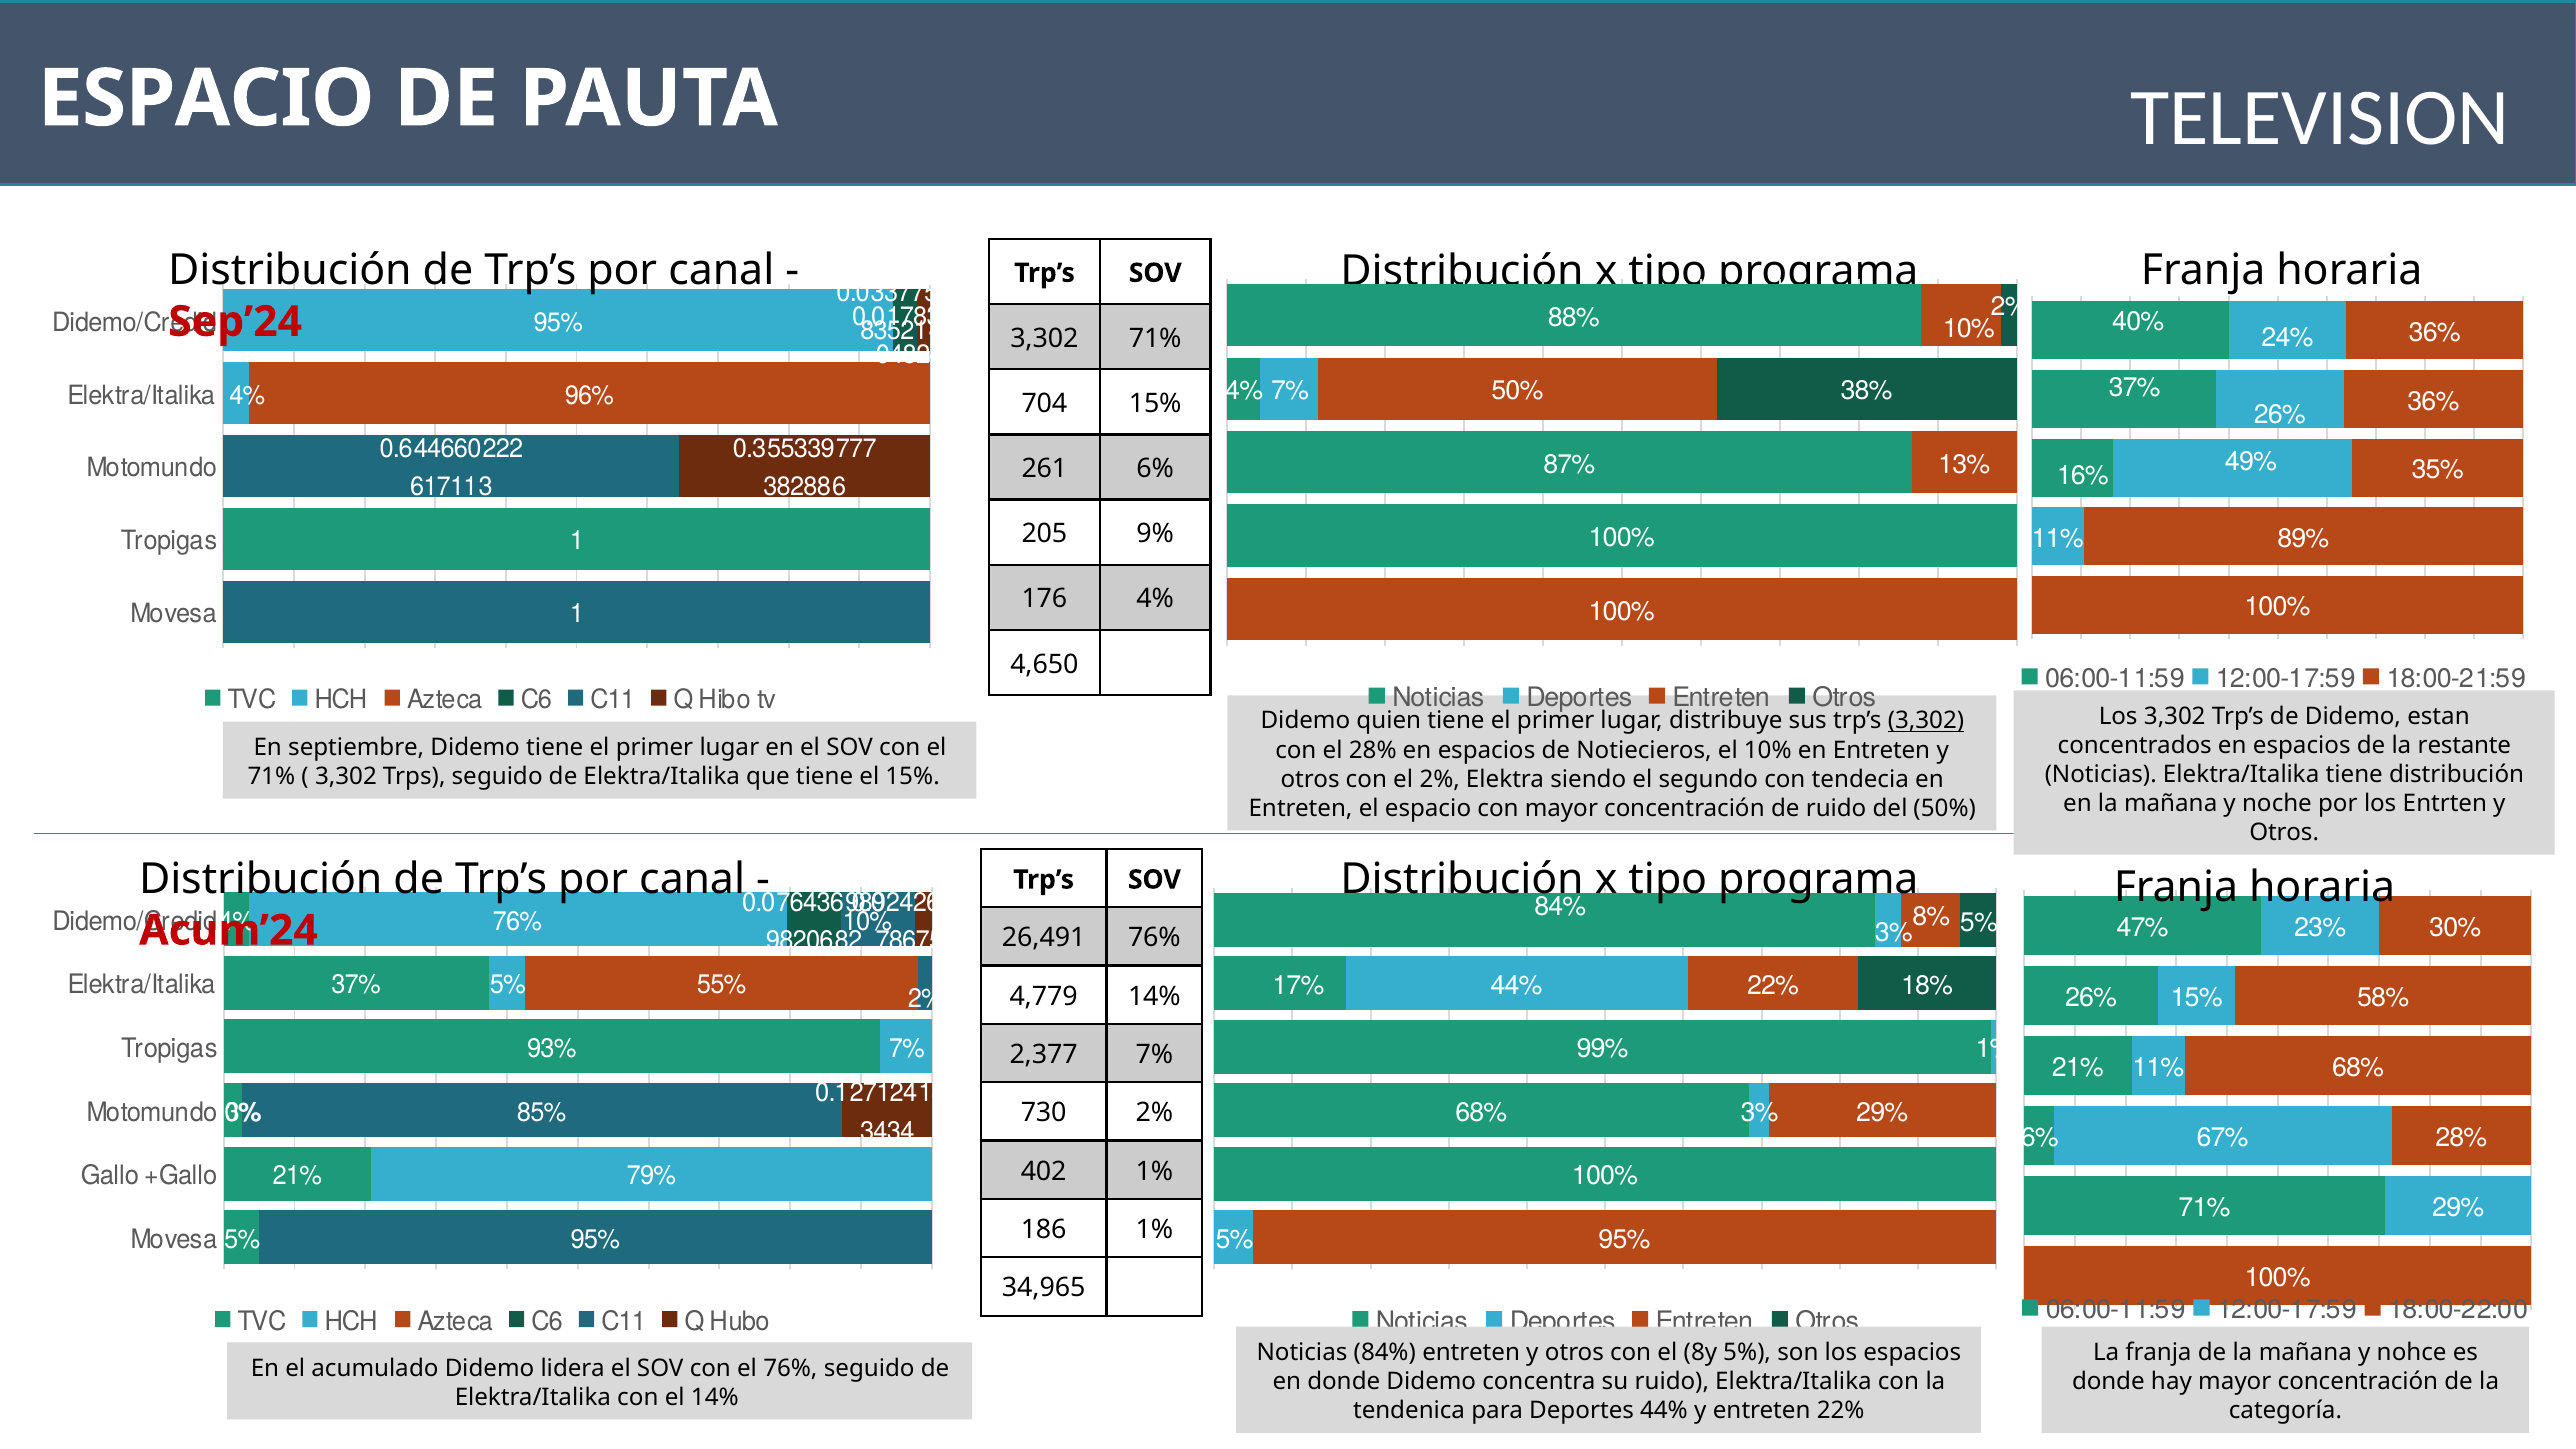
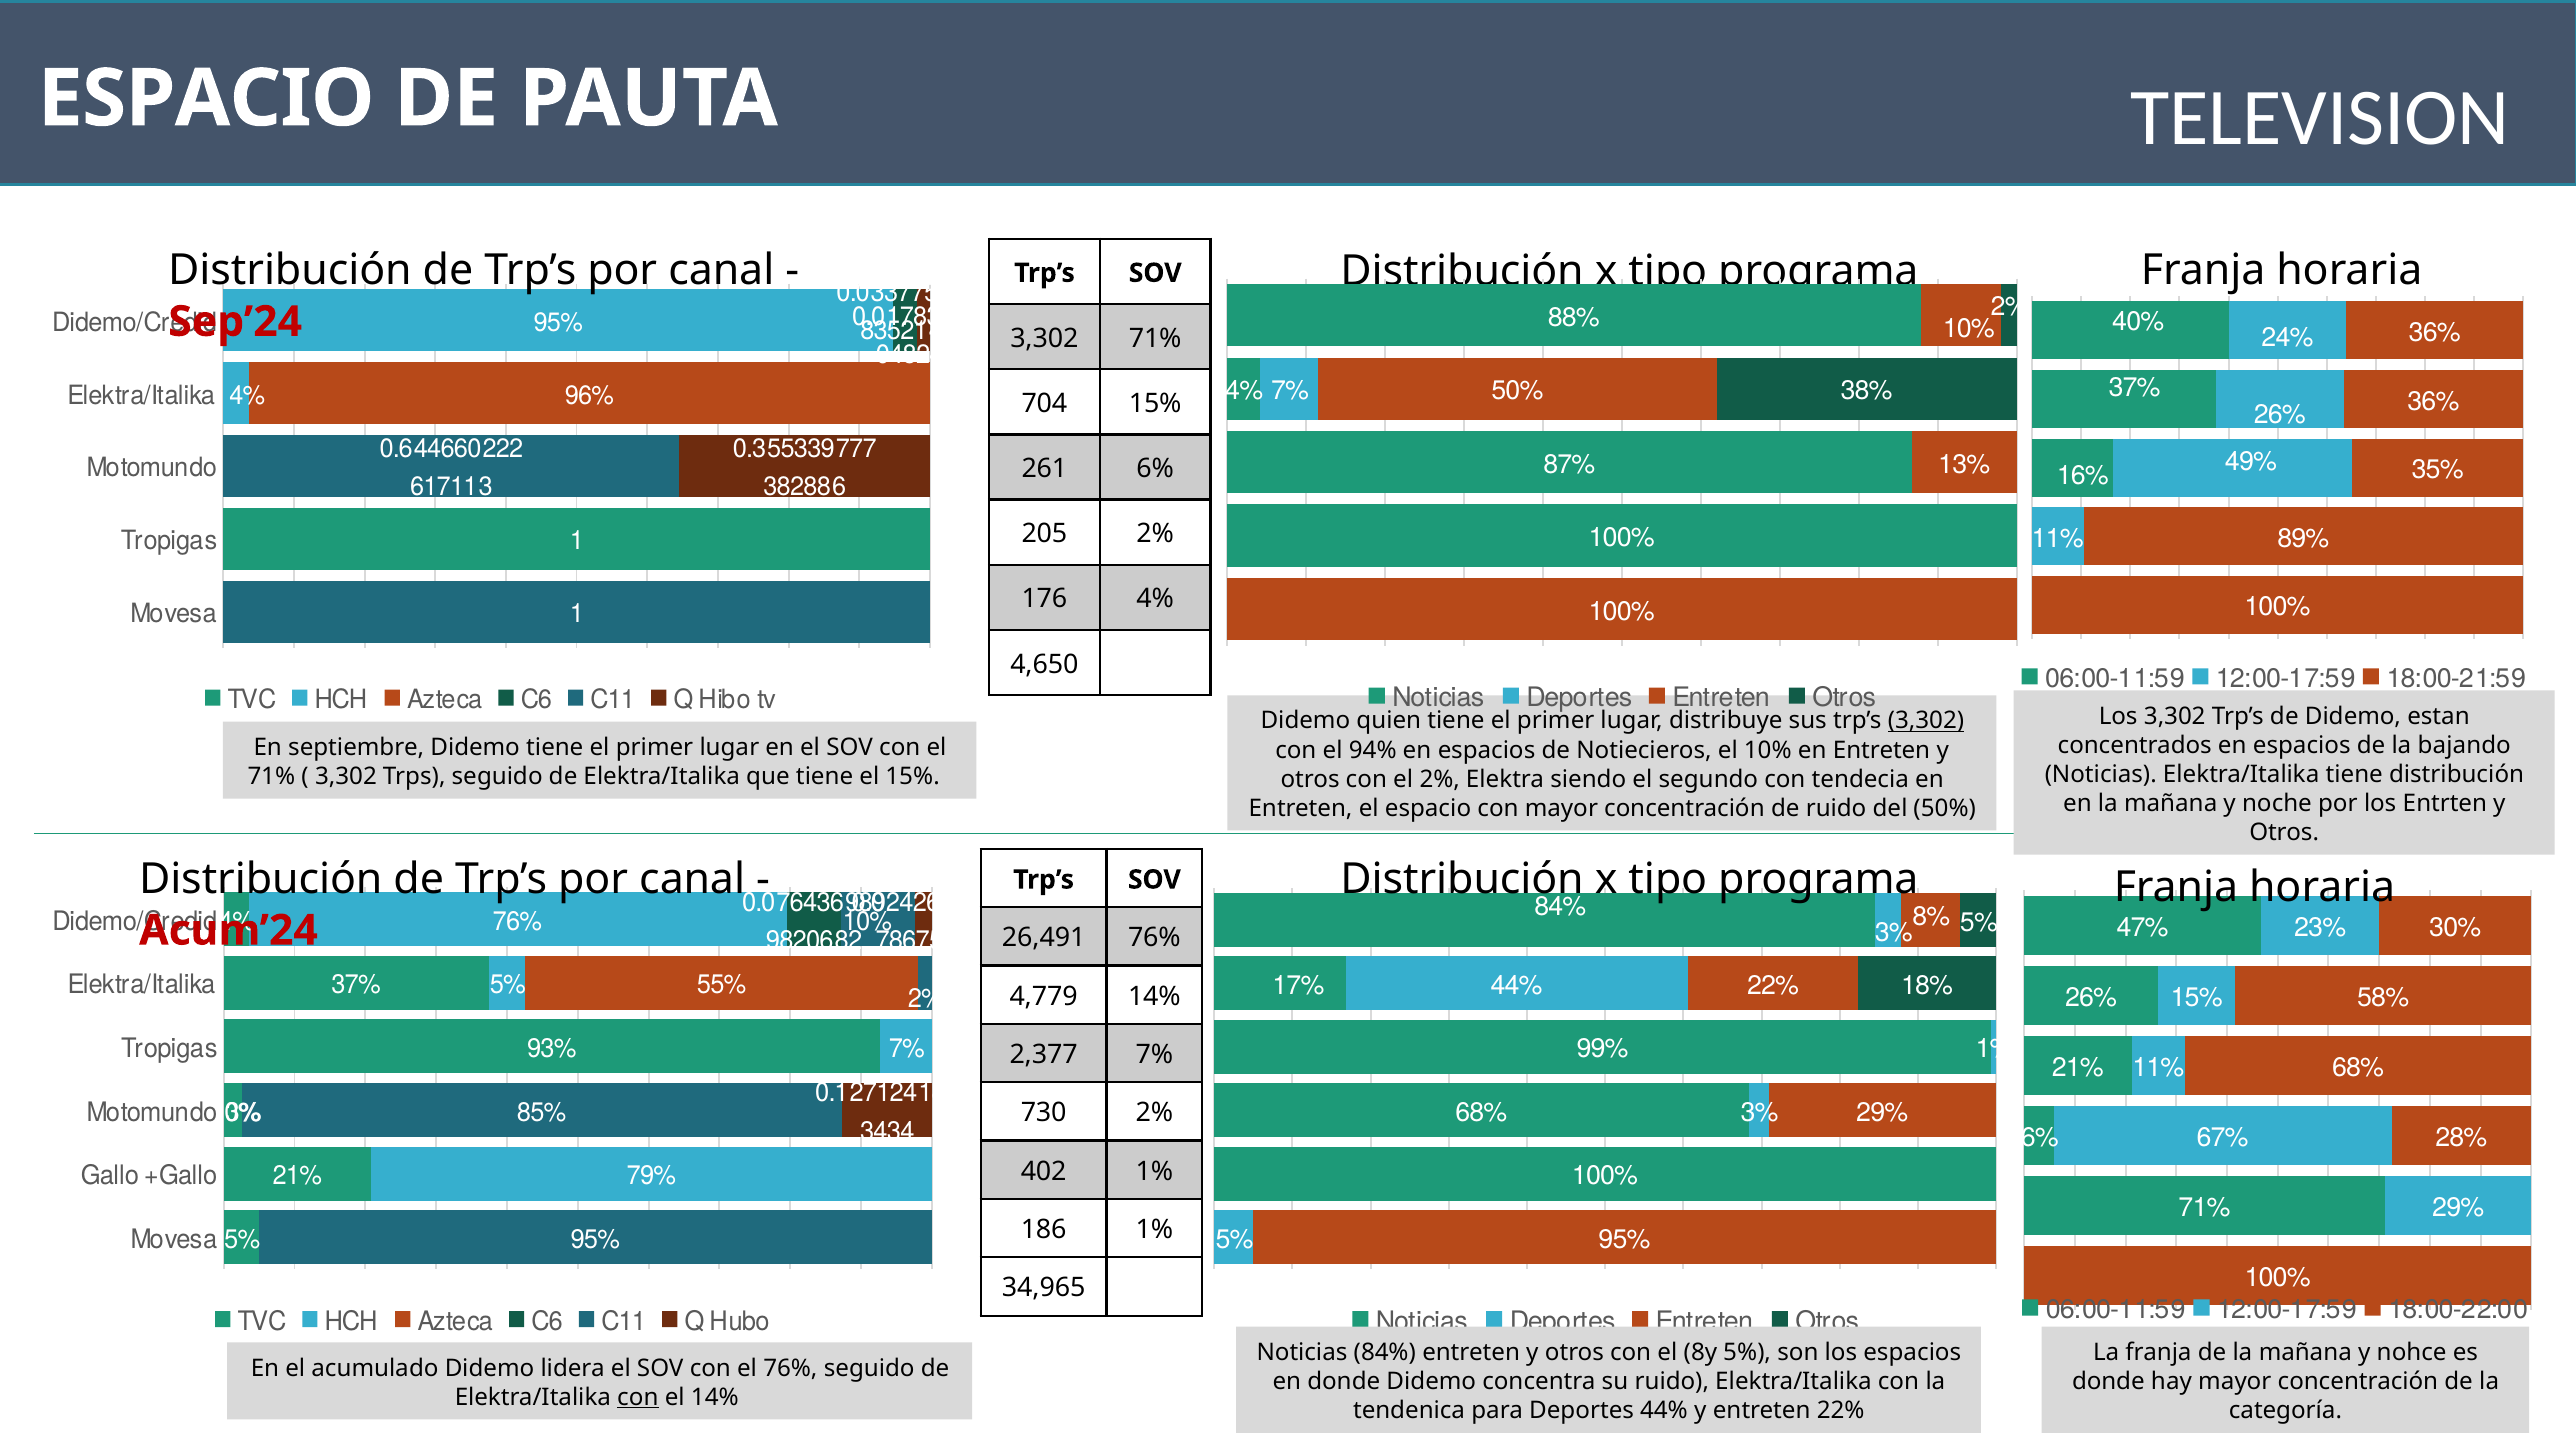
205 9%: 9% -> 2%
restante: restante -> bajando
el 28%: 28% -> 94%
con at (638, 1397) underline: none -> present
